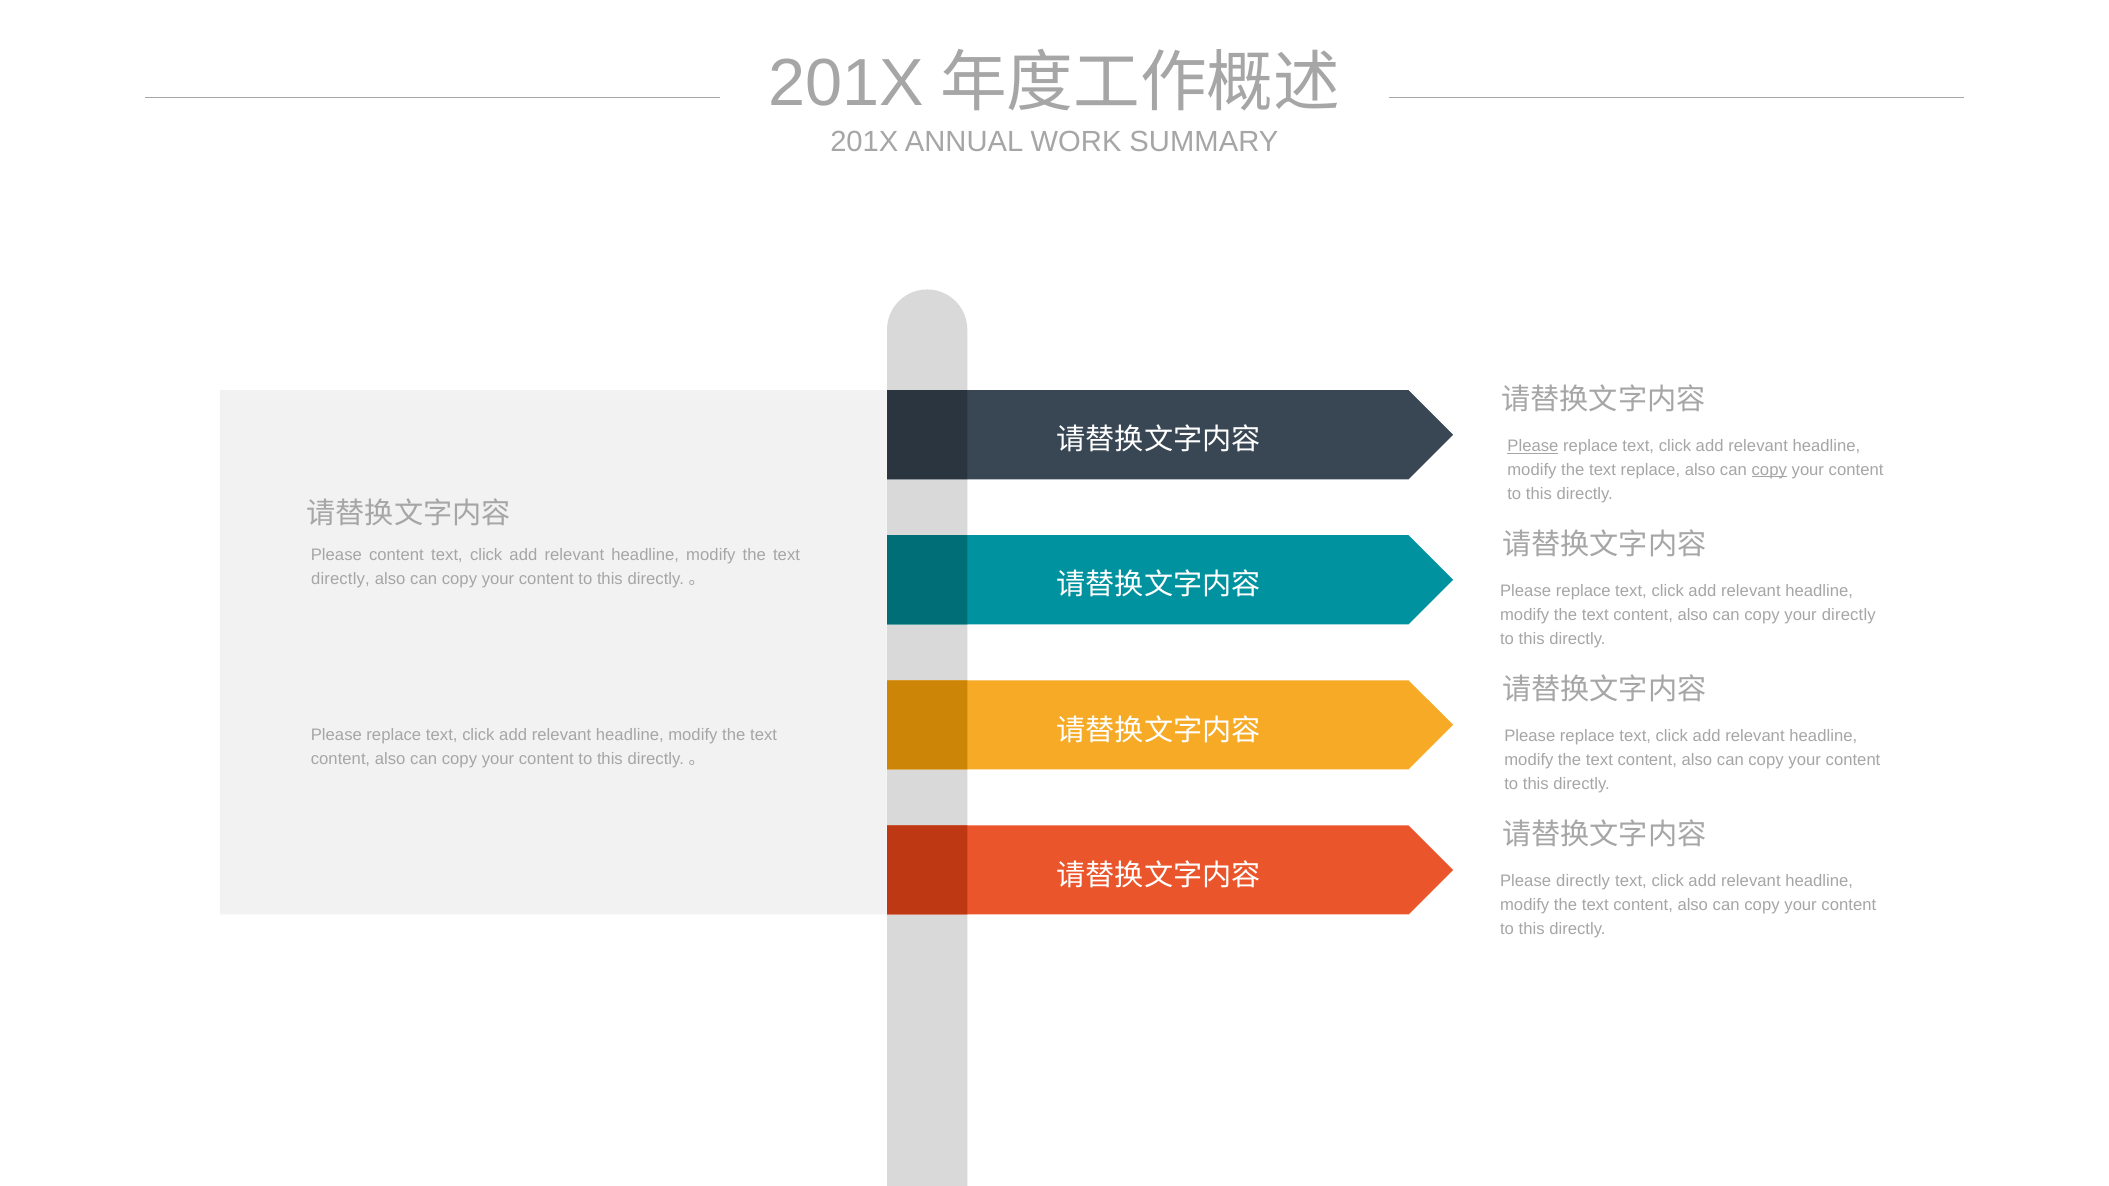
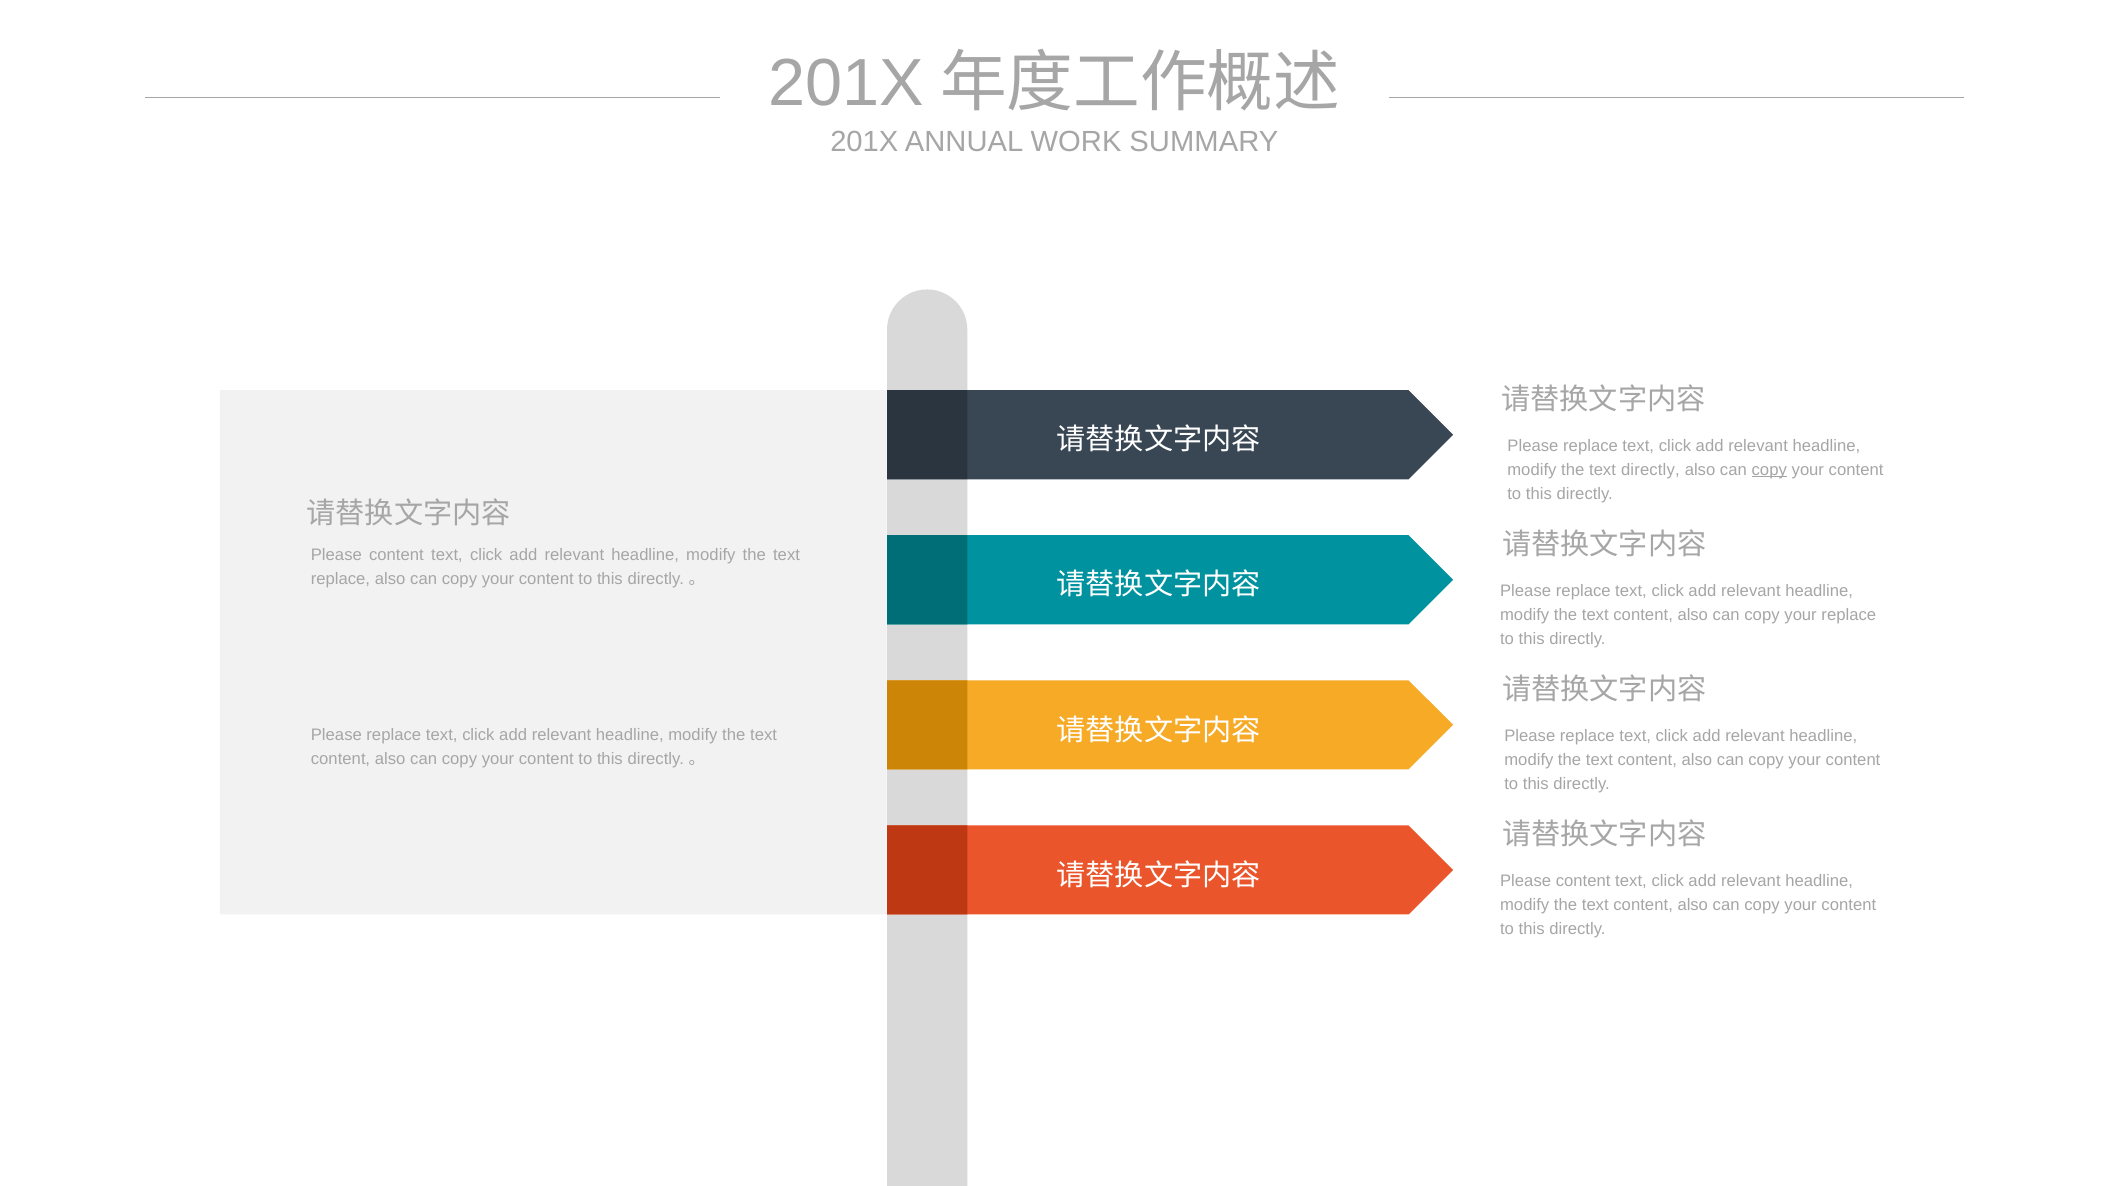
Please at (1533, 446) underline: present -> none
text replace: replace -> directly
directly at (340, 579): directly -> replace
your directly: directly -> replace
directly at (1583, 881): directly -> content
